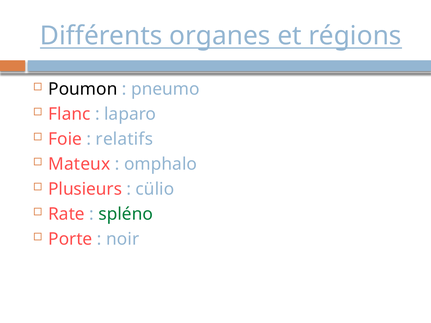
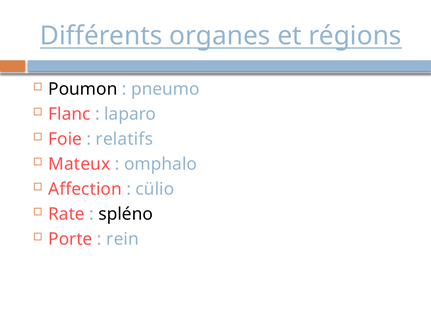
Plusieurs: Plusieurs -> Affection
spléno colour: green -> black
noir: noir -> rein
